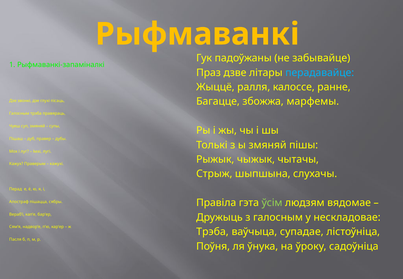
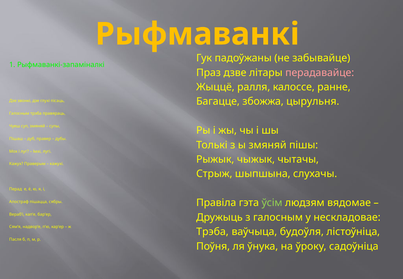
перадавайце colour: light blue -> pink
марфемы: марфемы -> цырульня
супадае: супадае -> будоўля
